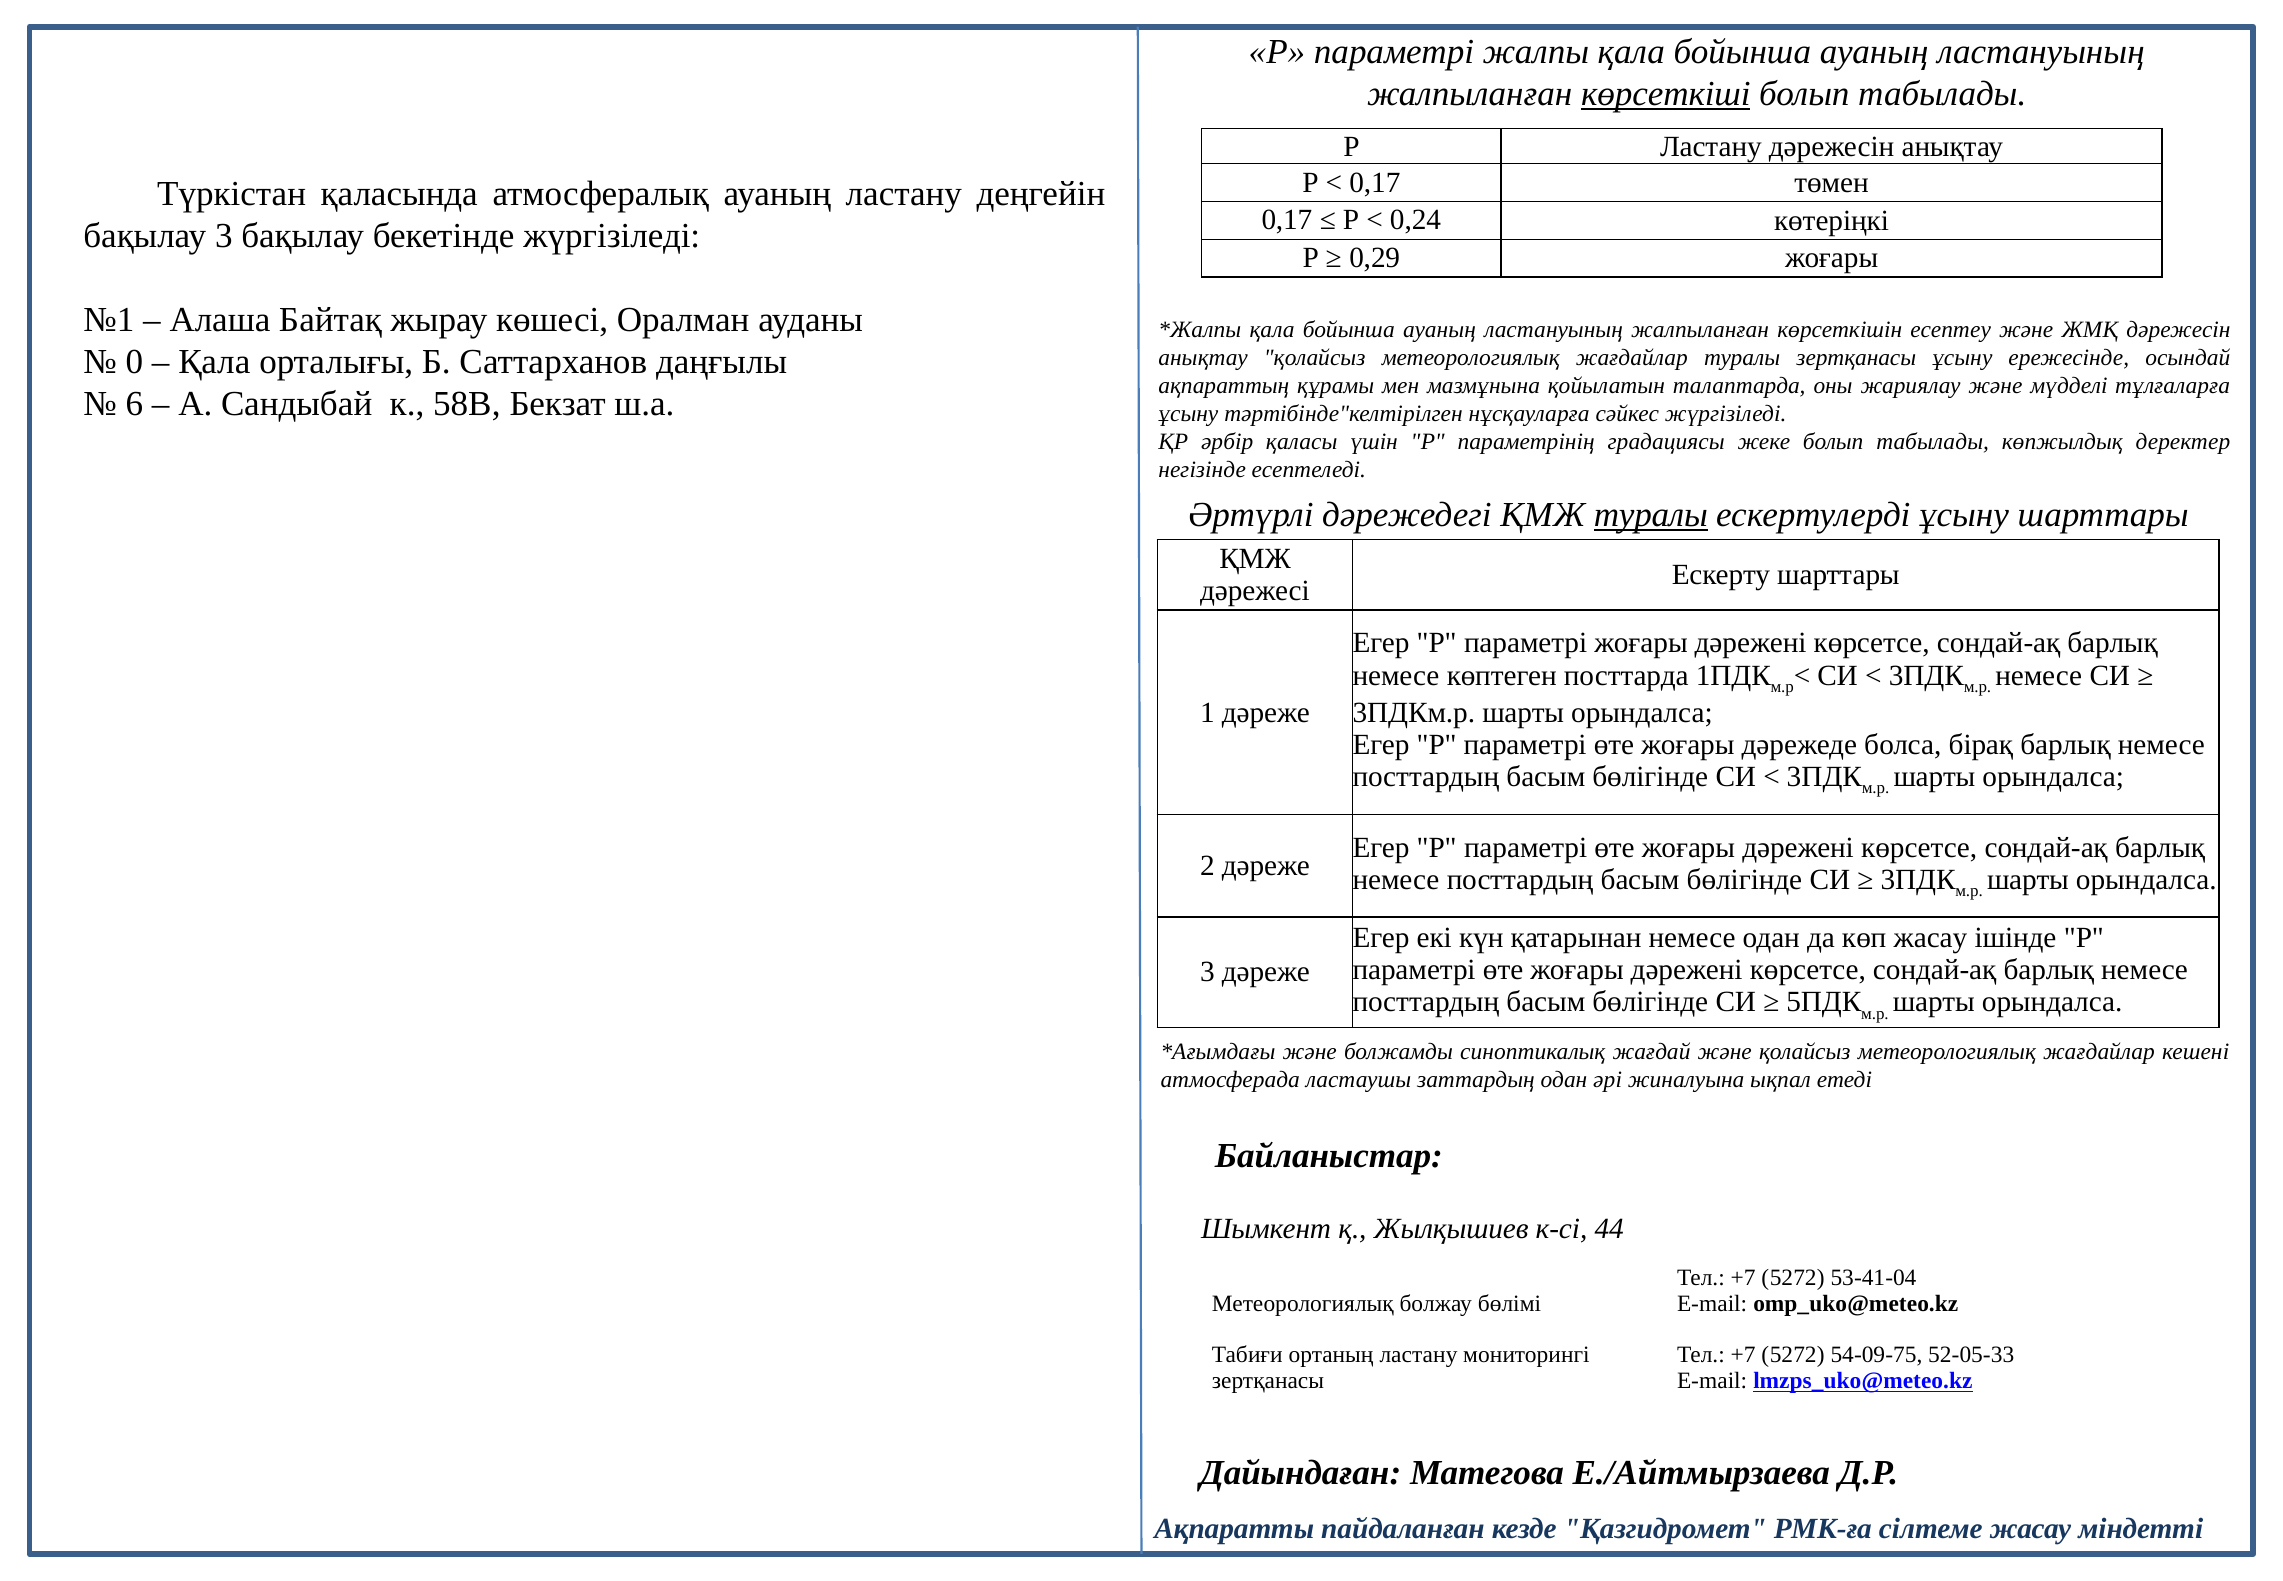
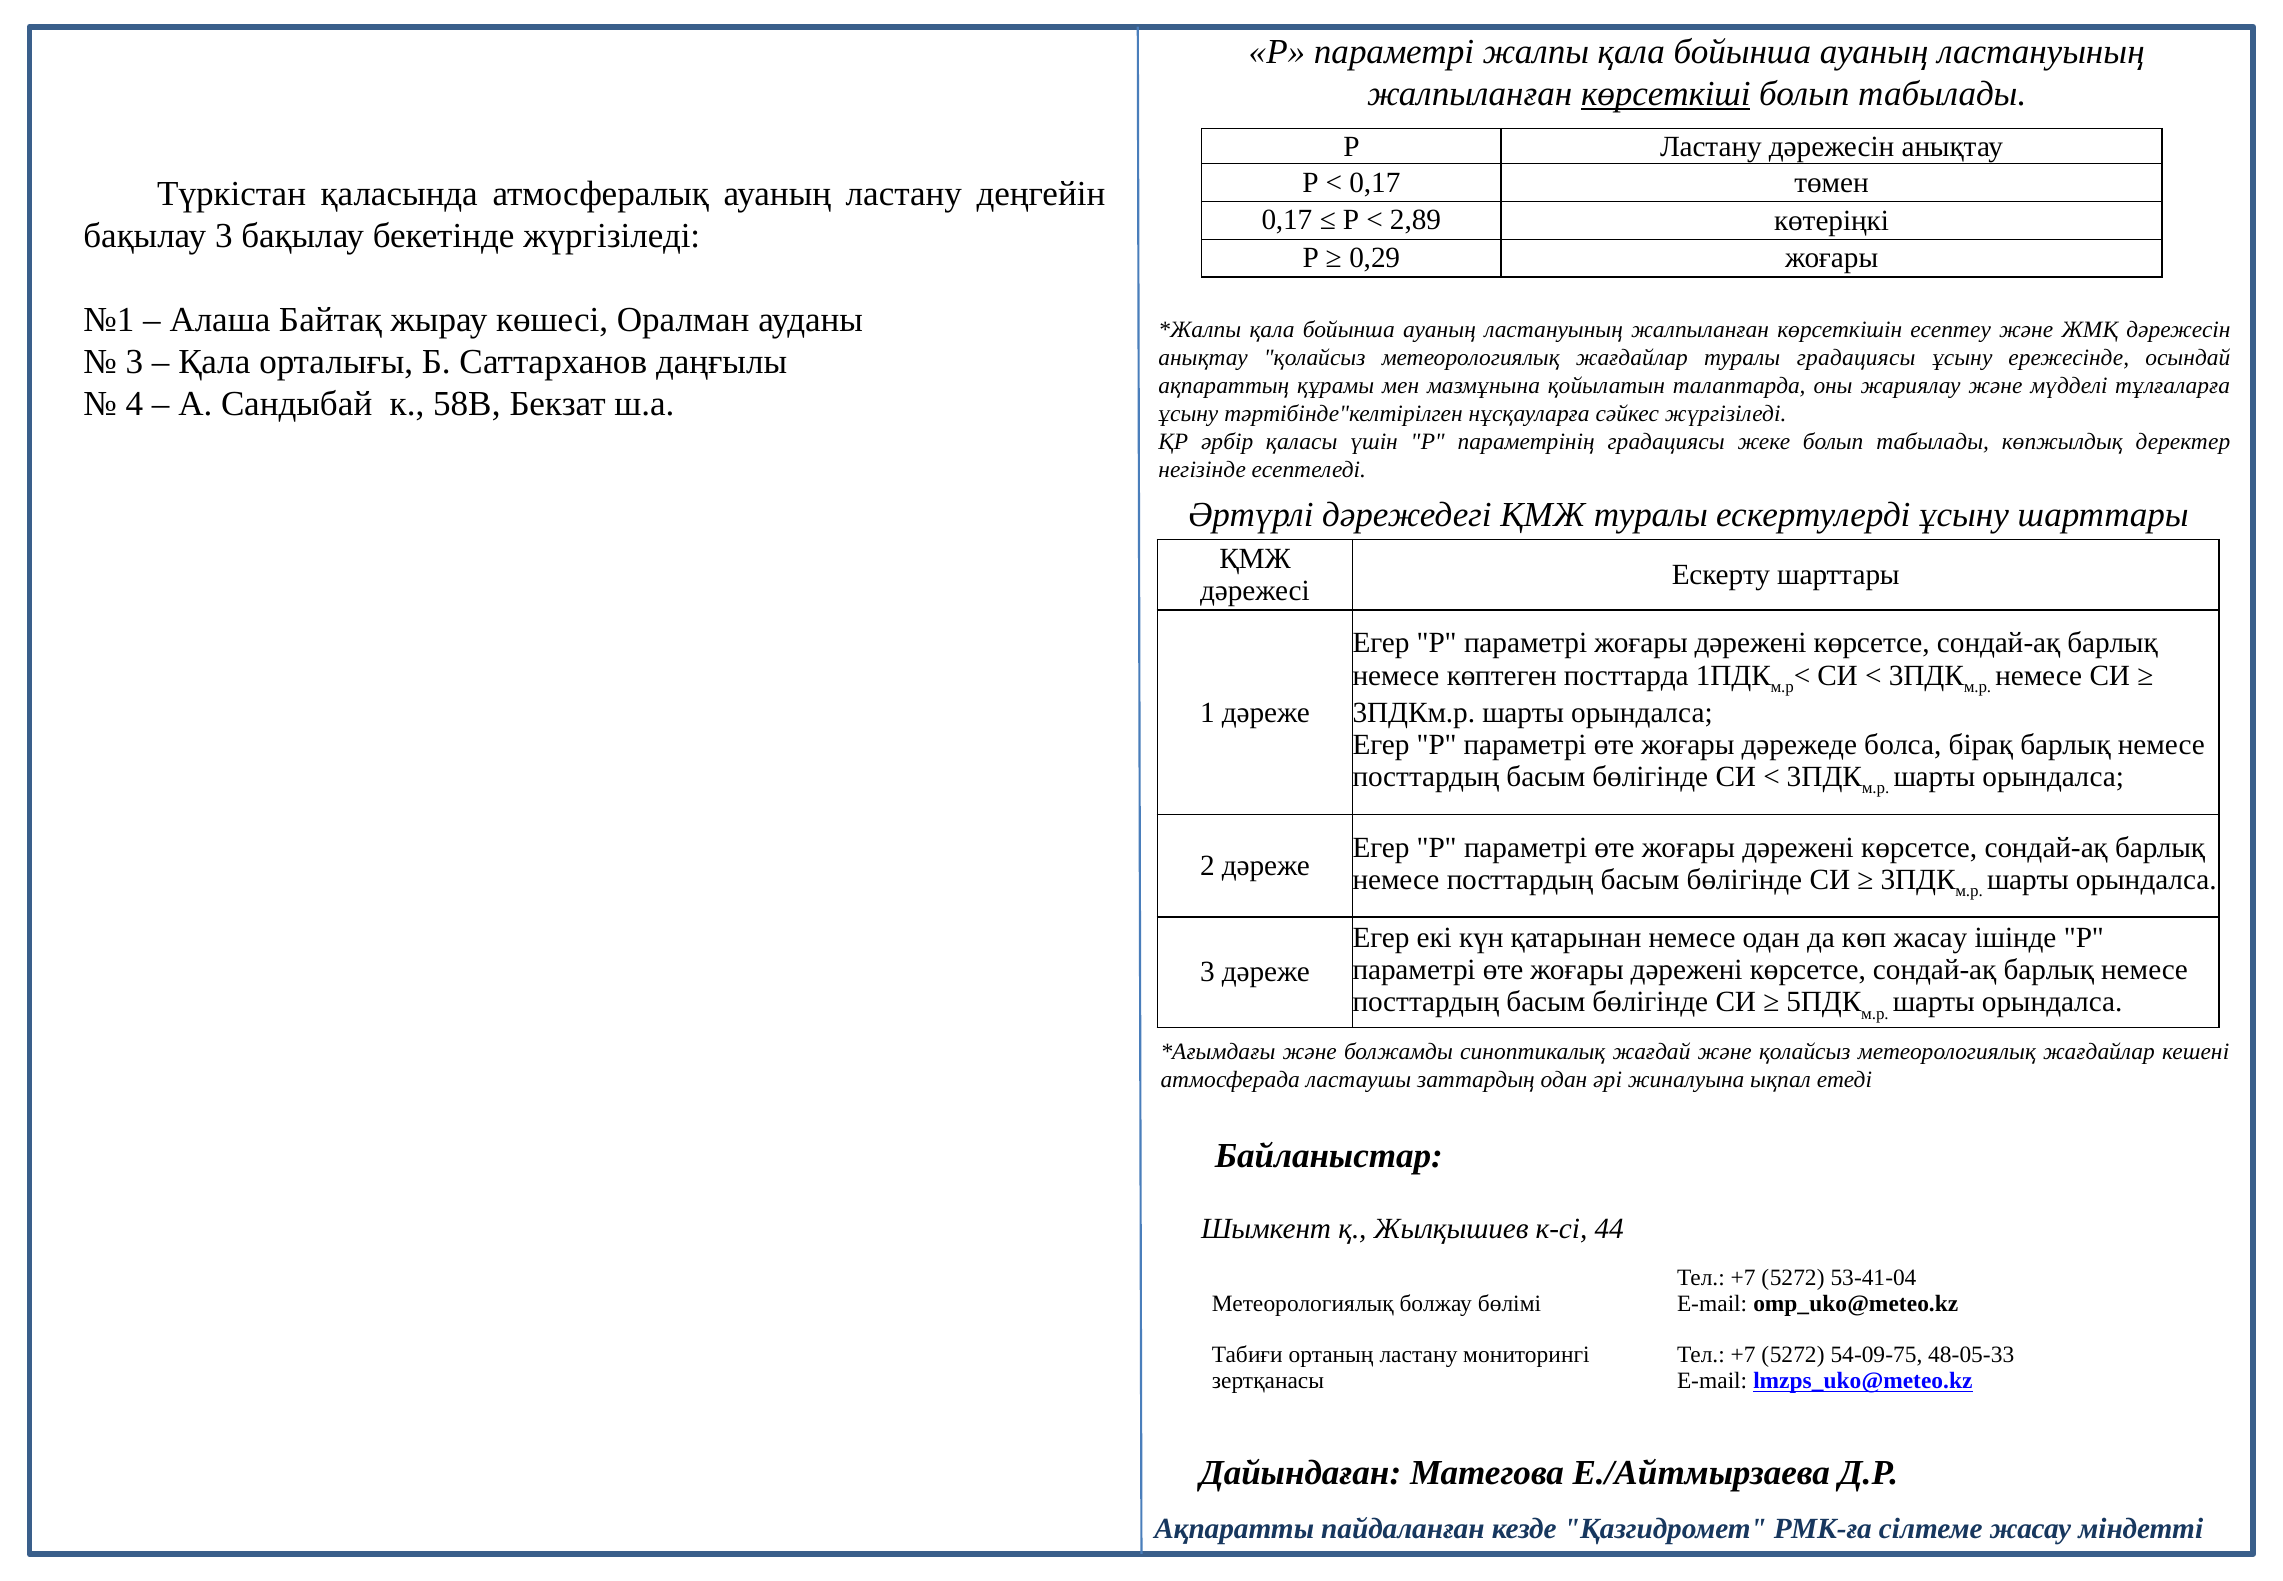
0,24: 0,24 -> 2,89
0 at (134, 362): 0 -> 3
туралы зертқанасы: зертқанасы -> градациясы
6: 6 -> 4
туралы at (1651, 515) underline: present -> none
52-05-33: 52-05-33 -> 48-05-33
